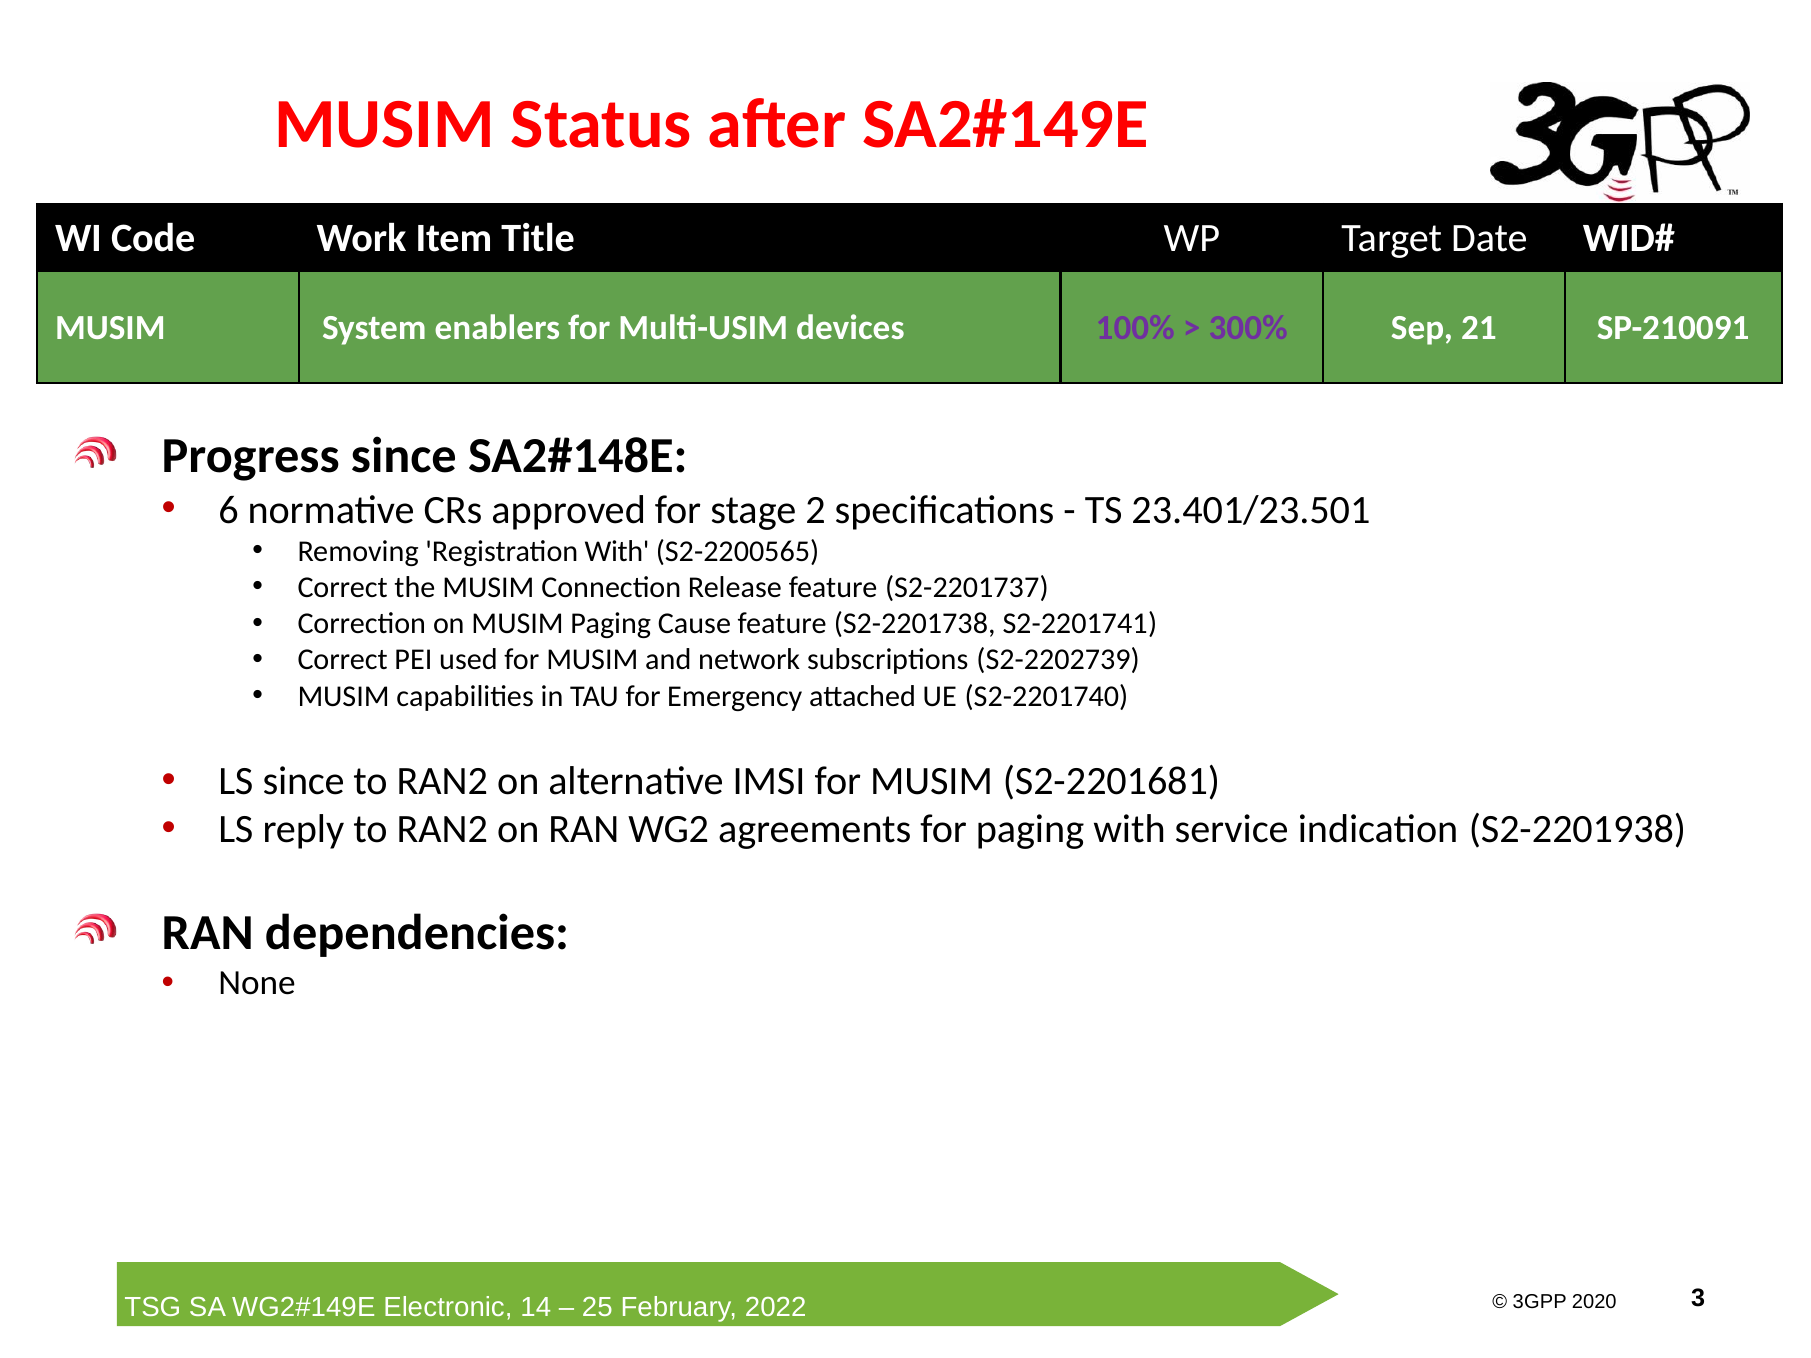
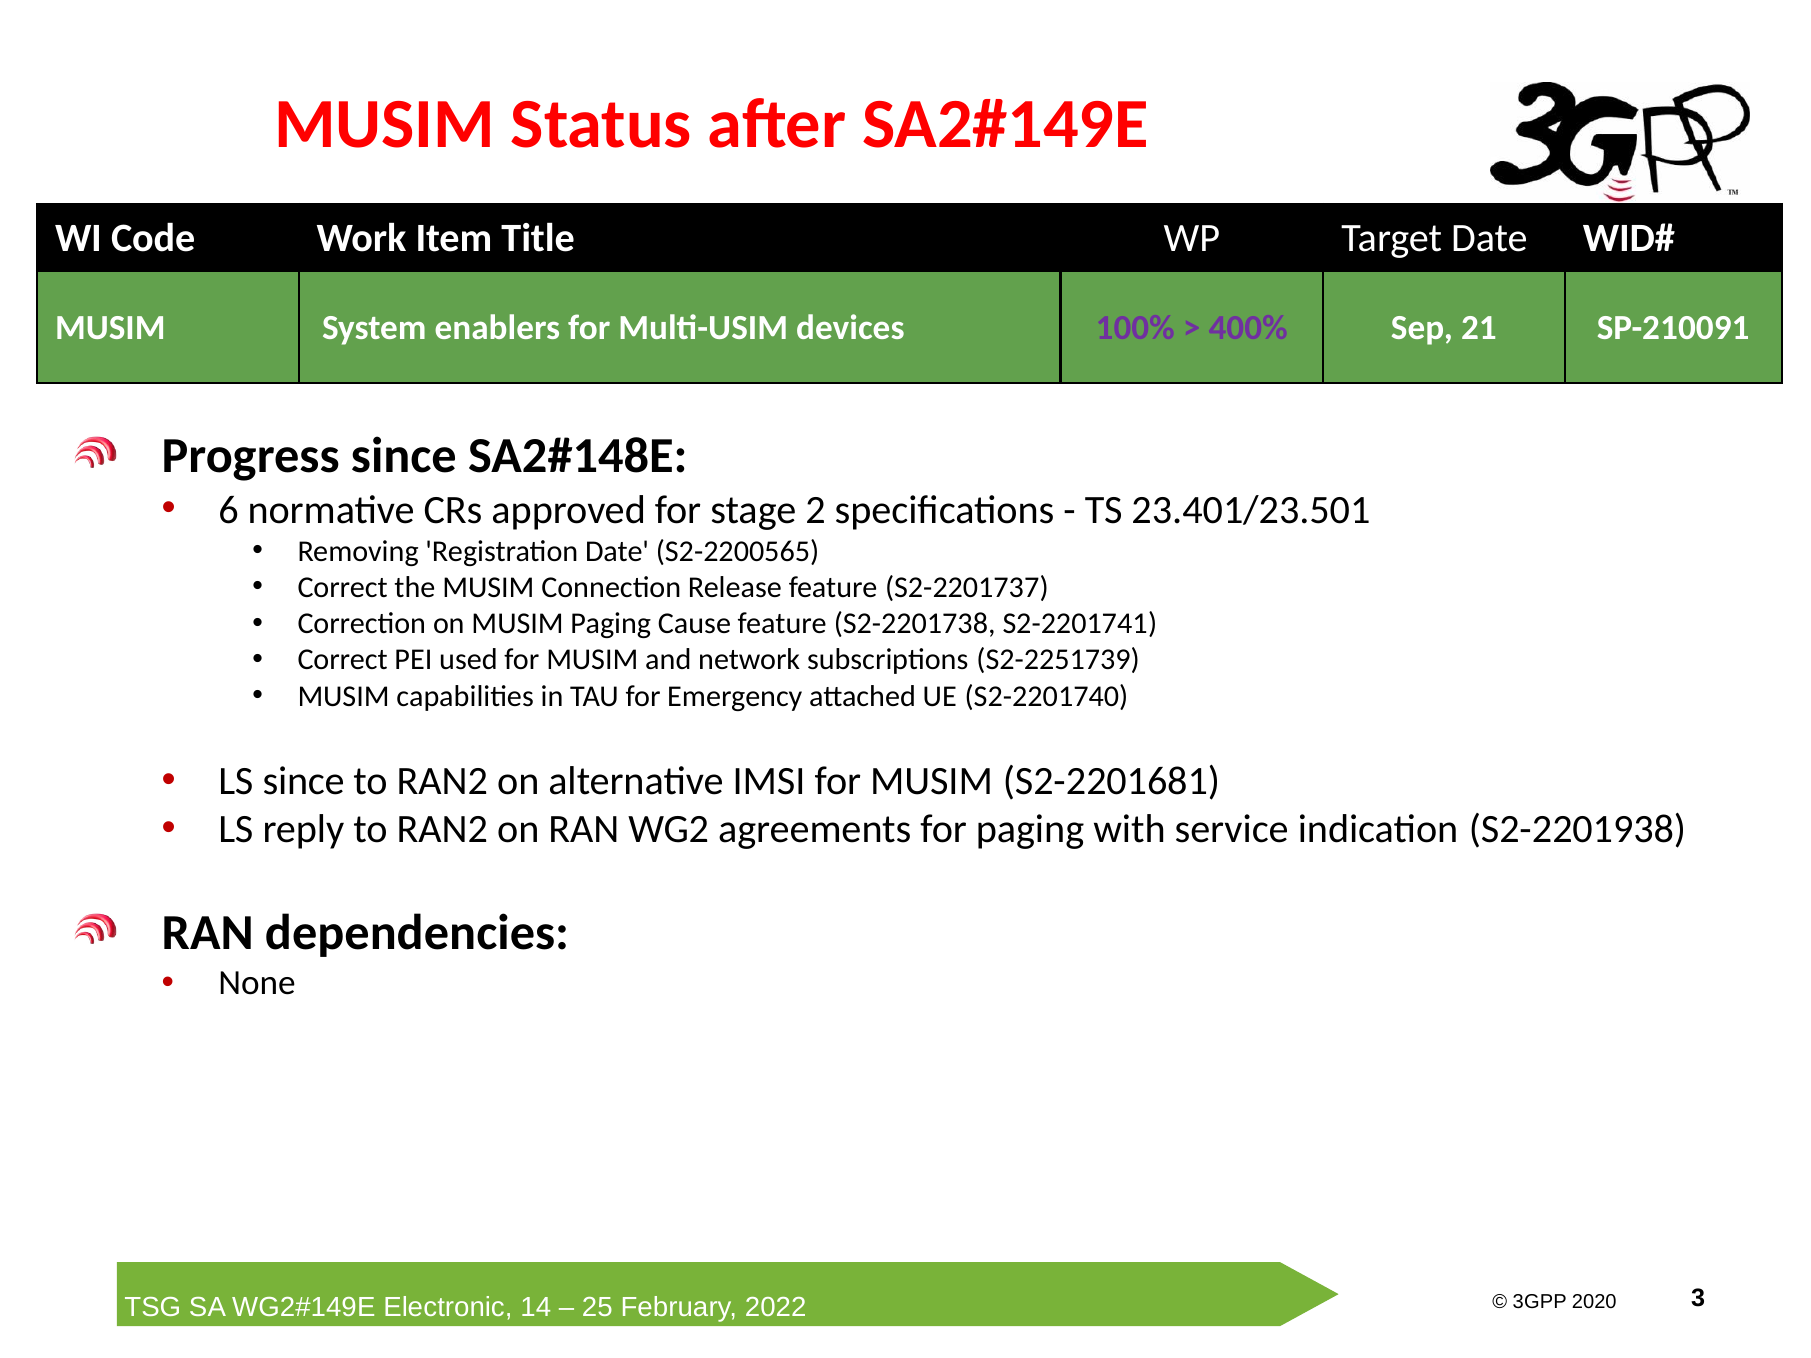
300%: 300% -> 400%
Registration With: With -> Date
S2-2202739: S2-2202739 -> S2-2251739
